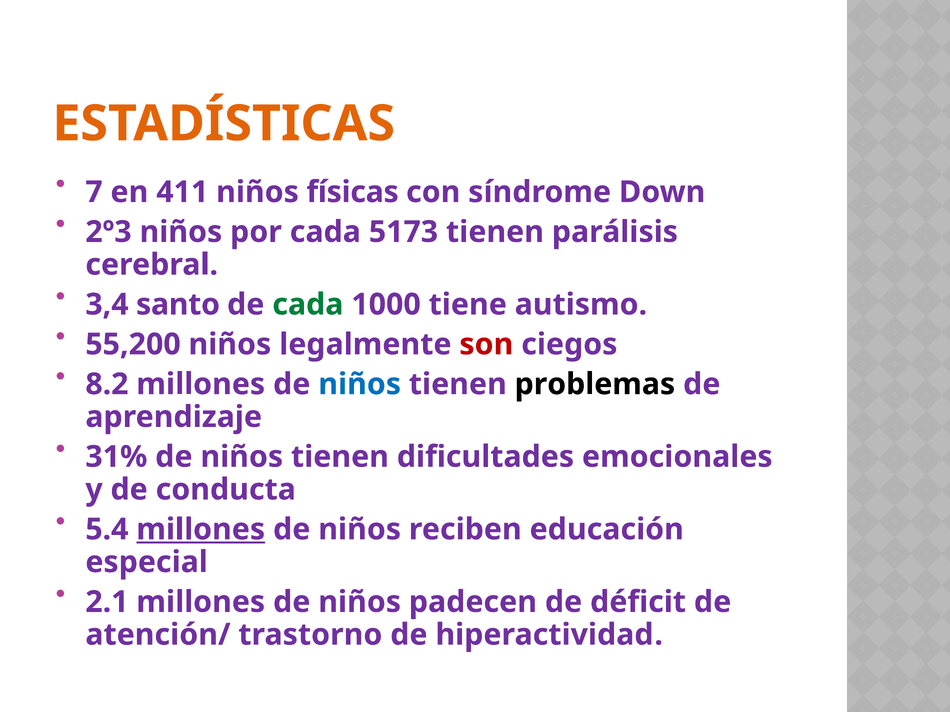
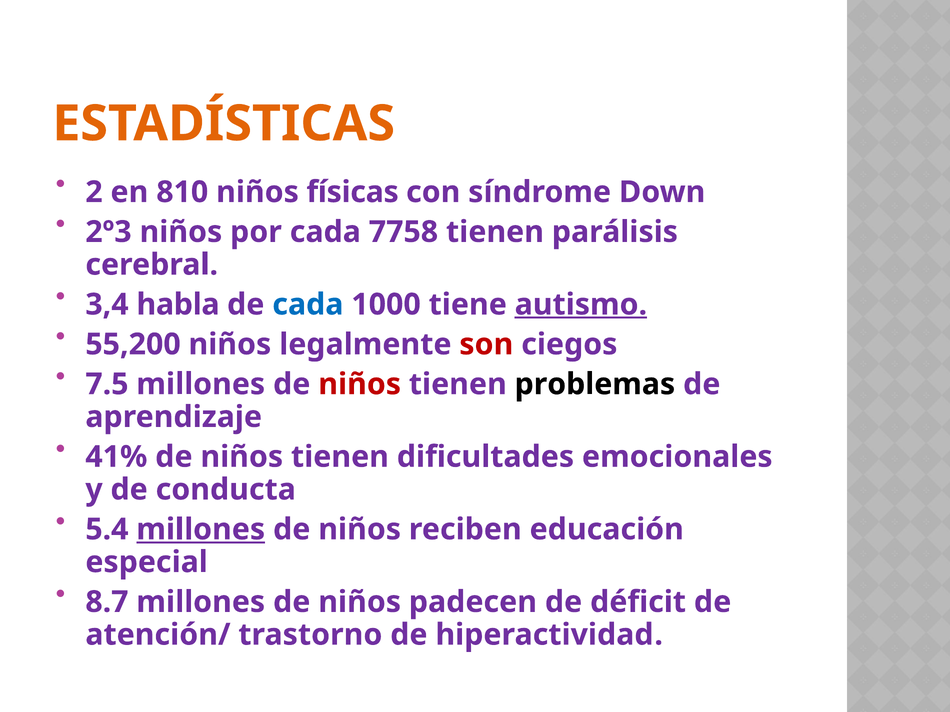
7: 7 -> 2
411: 411 -> 810
5173: 5173 -> 7758
santo: santo -> habla
cada at (308, 305) colour: green -> blue
autismo underline: none -> present
8.2: 8.2 -> 7.5
niños at (360, 384) colour: blue -> red
31%: 31% -> 41%
2.1: 2.1 -> 8.7
